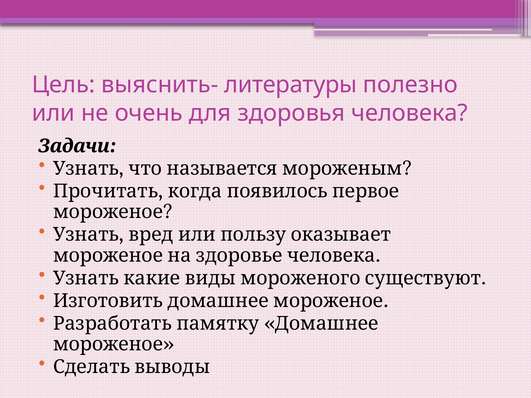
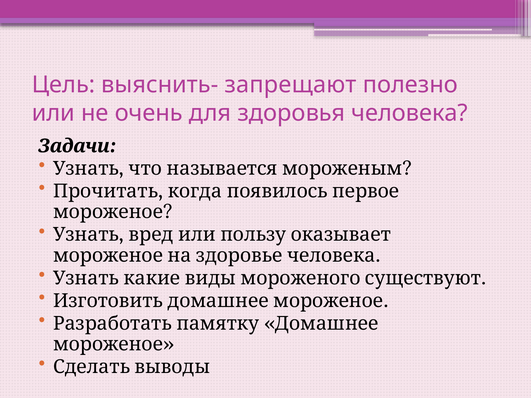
литературы: литературы -> запрещают
